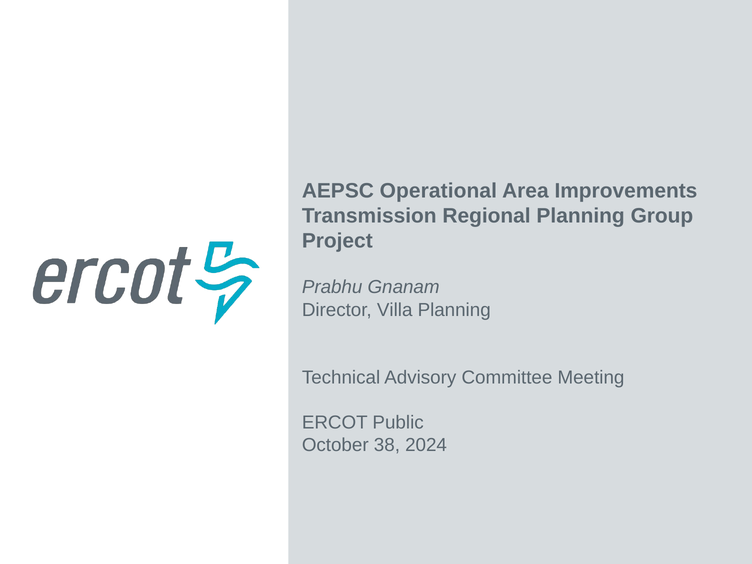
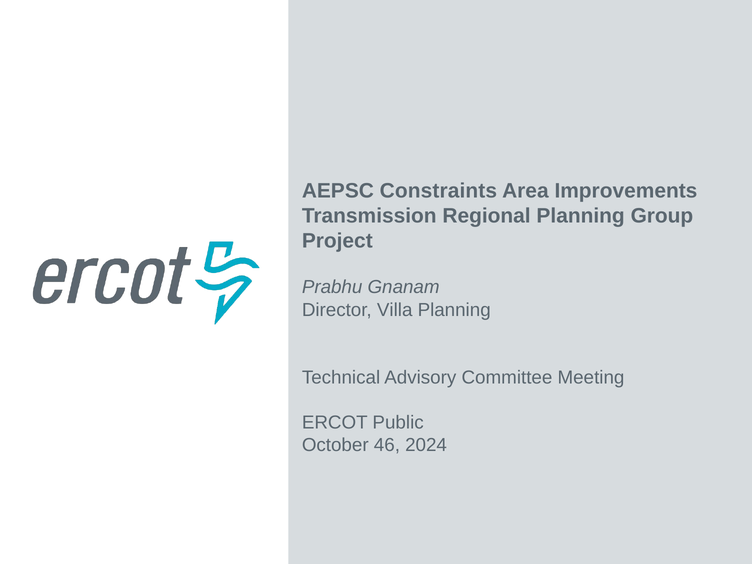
Operational: Operational -> Constraints
38: 38 -> 46
